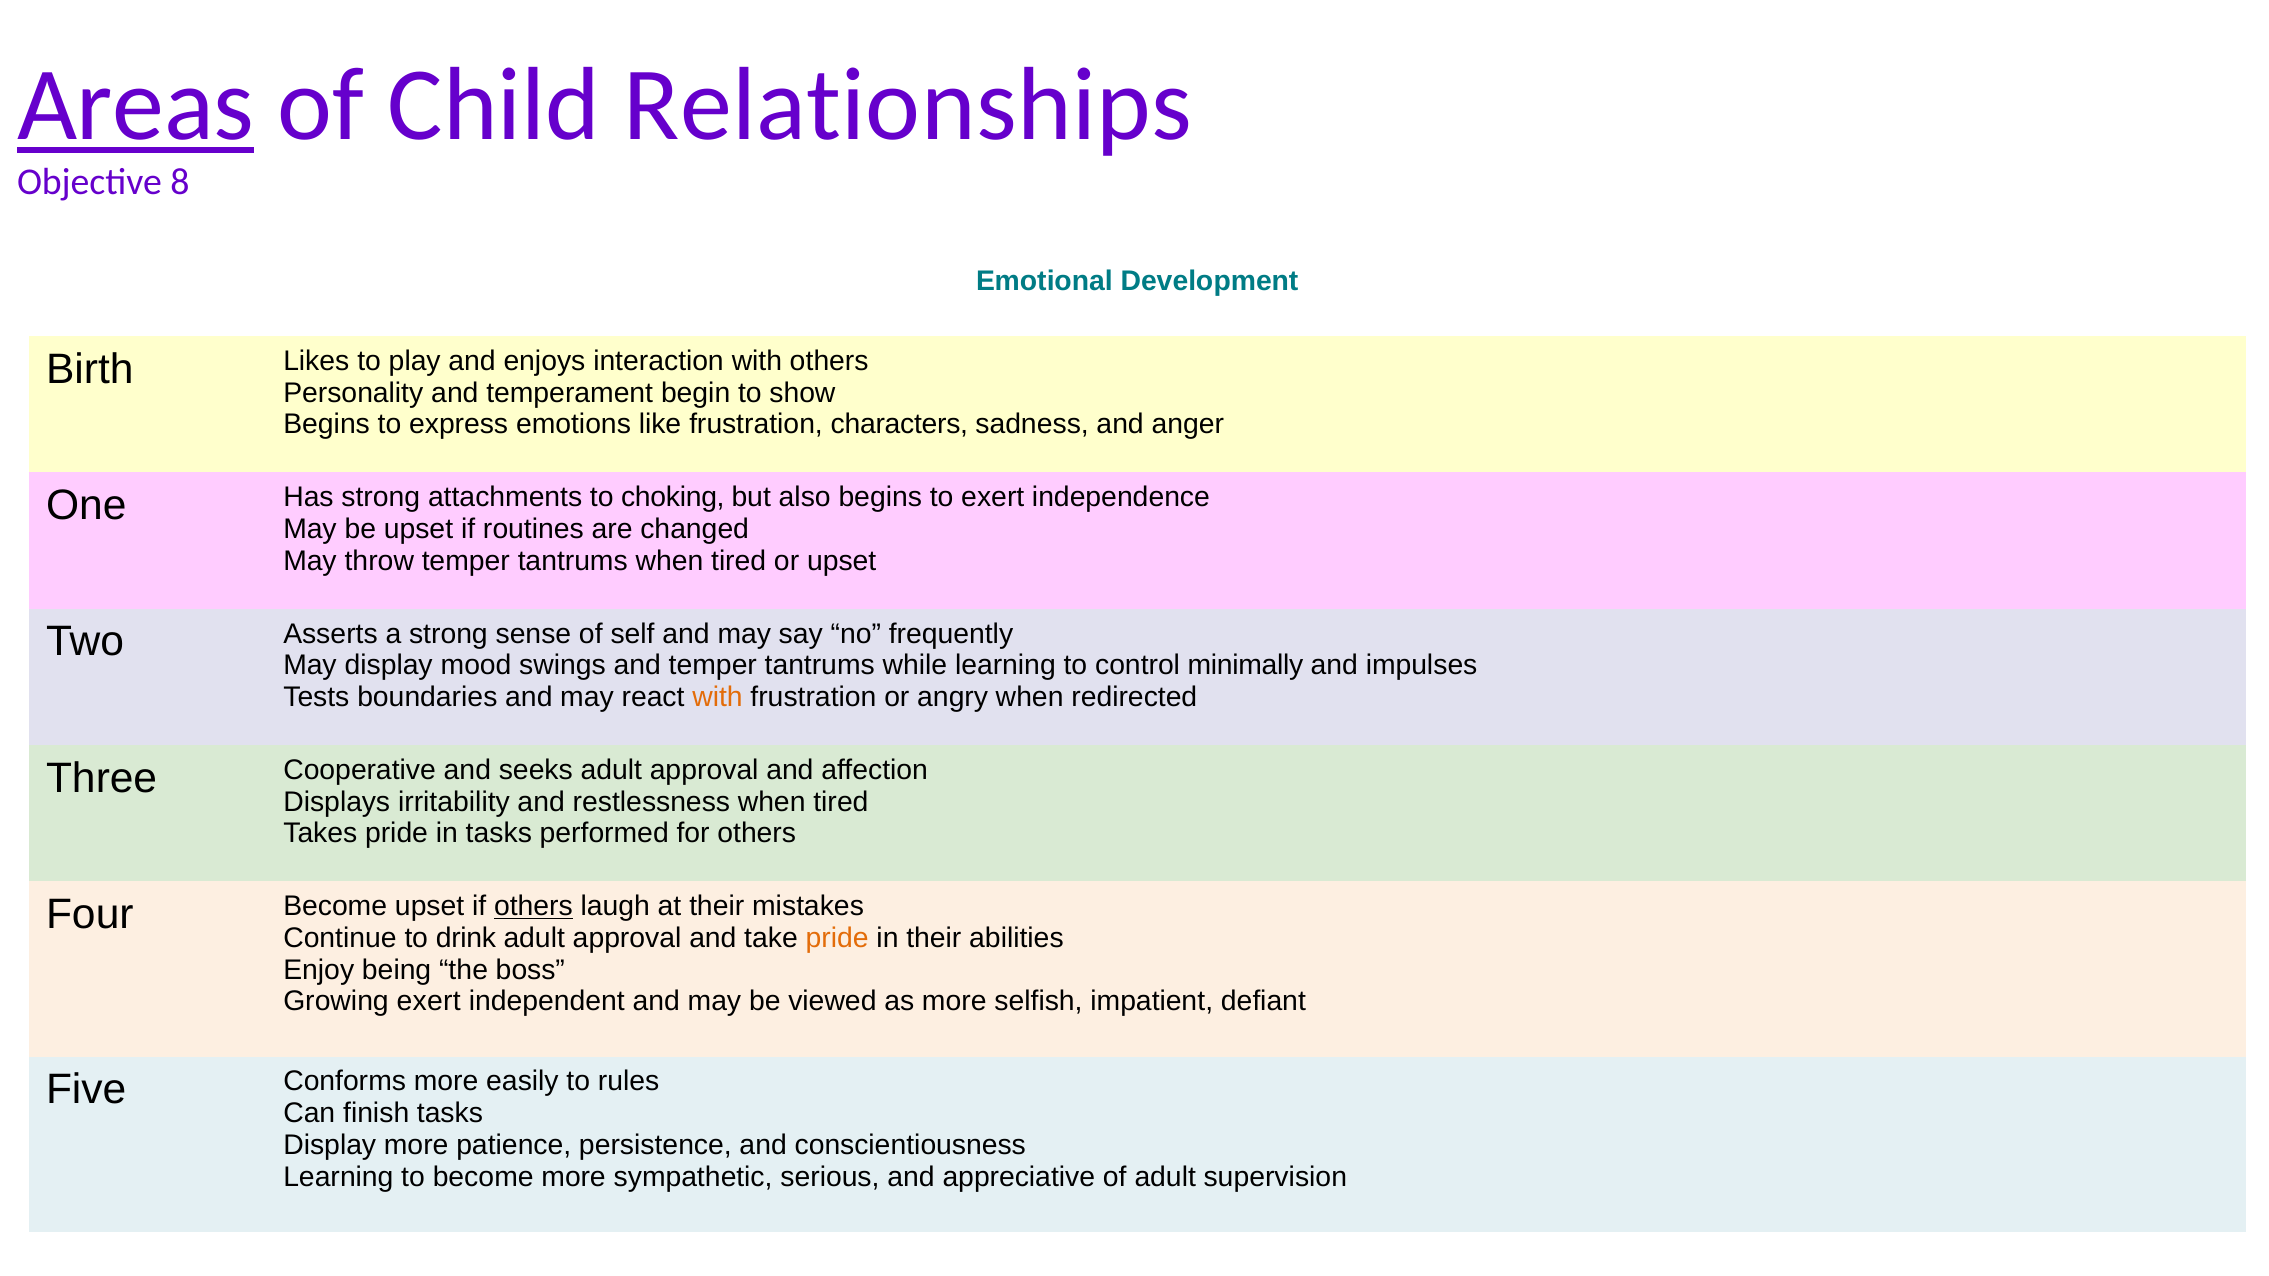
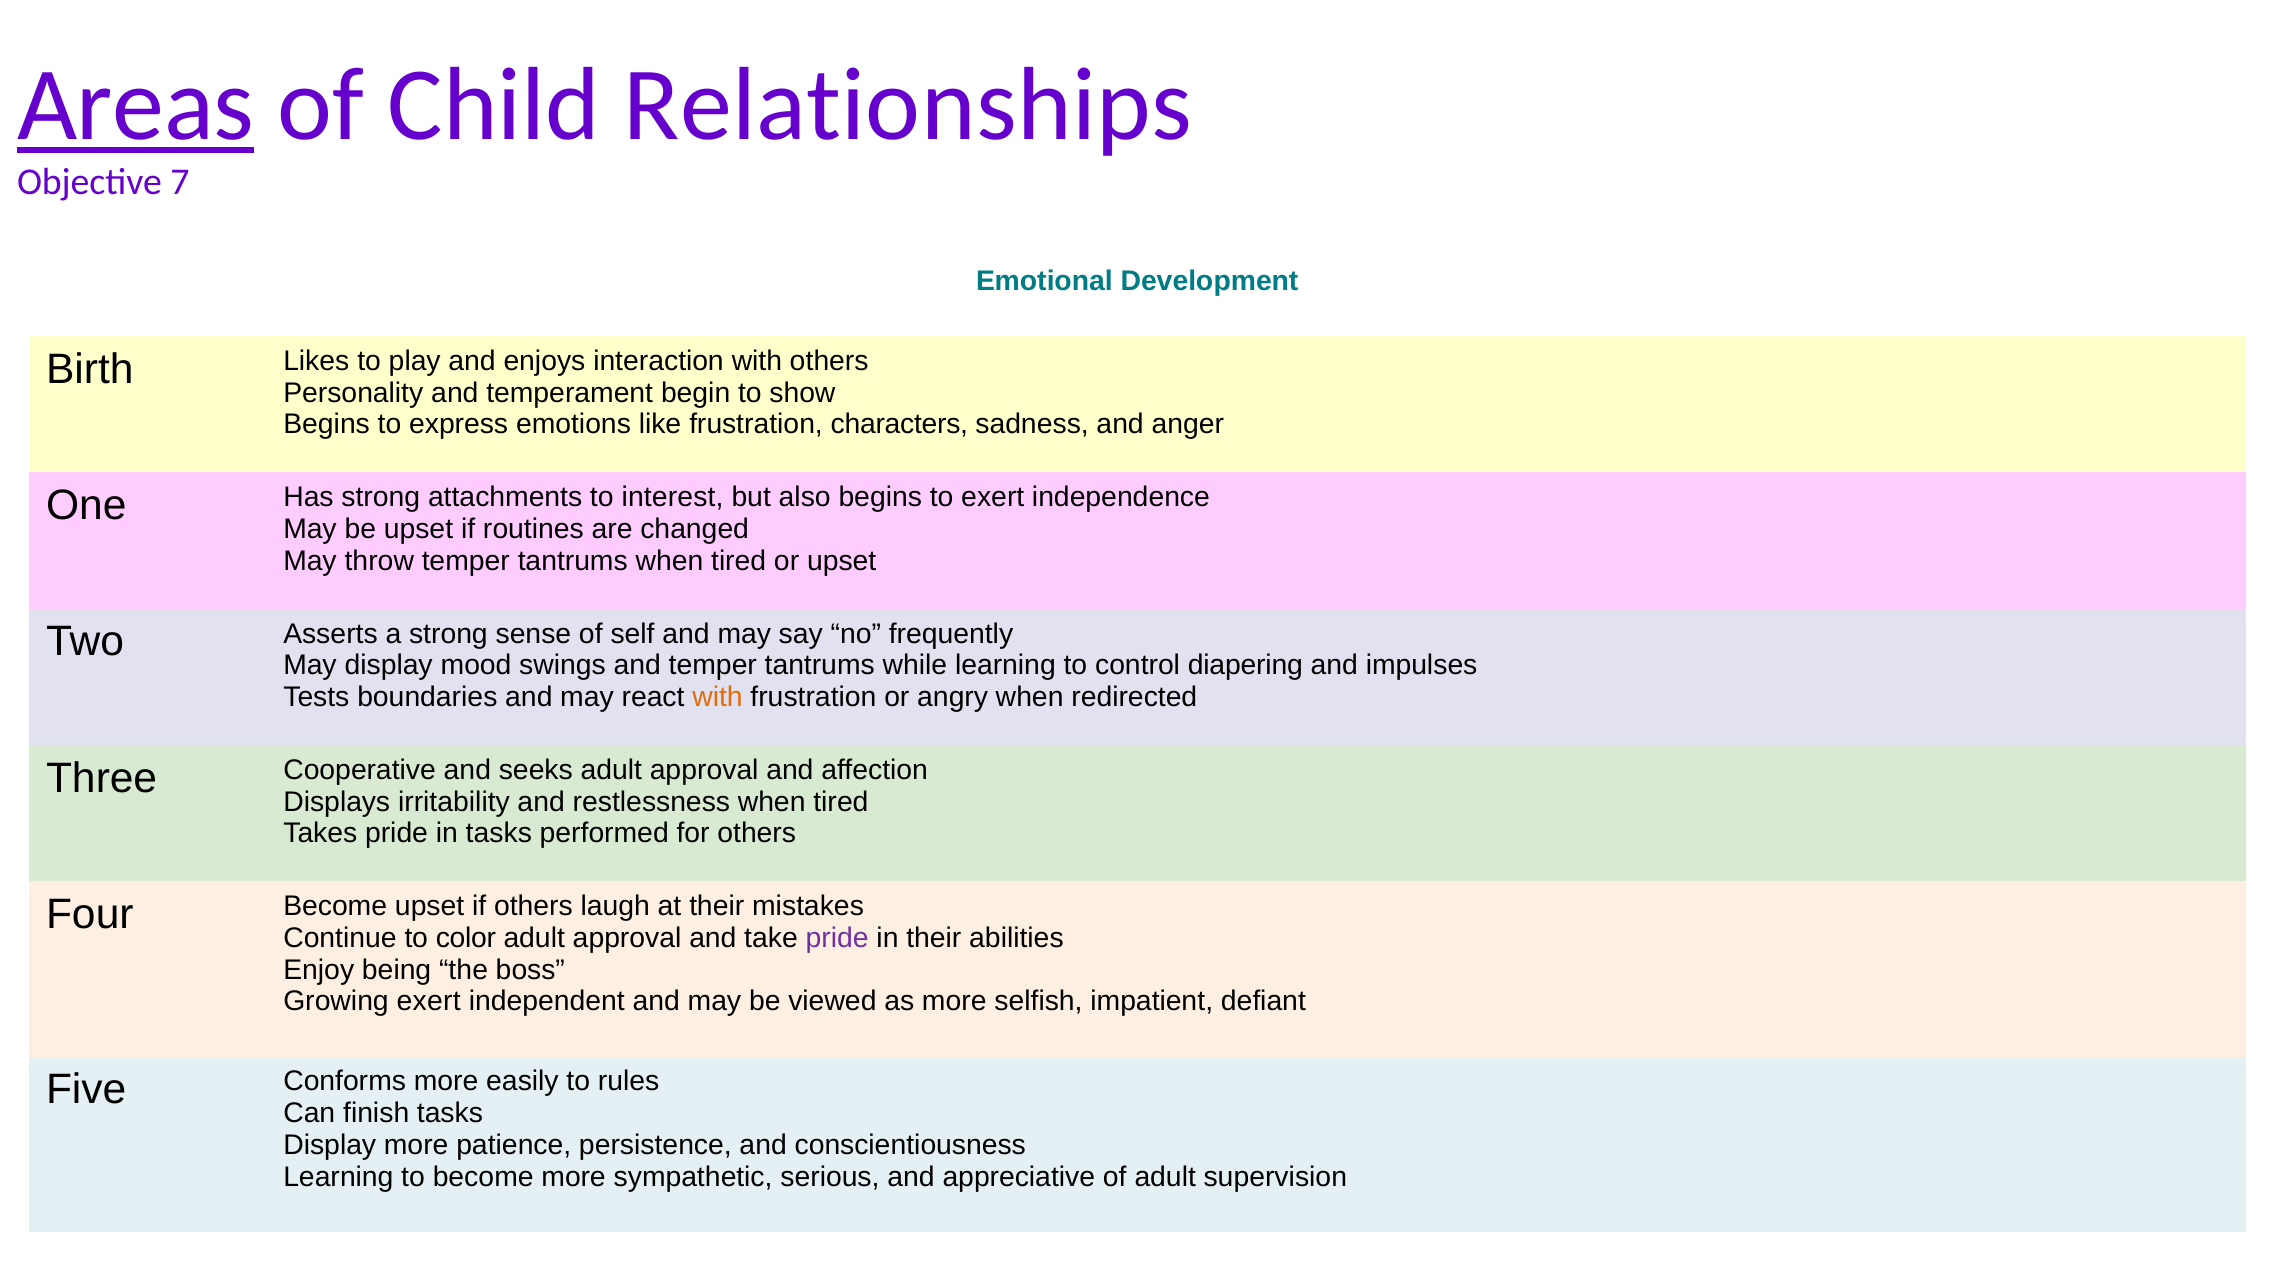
8: 8 -> 7
choking: choking -> interest
minimally: minimally -> diapering
others at (533, 907) underline: present -> none
drink: drink -> color
pride at (837, 938) colour: orange -> purple
